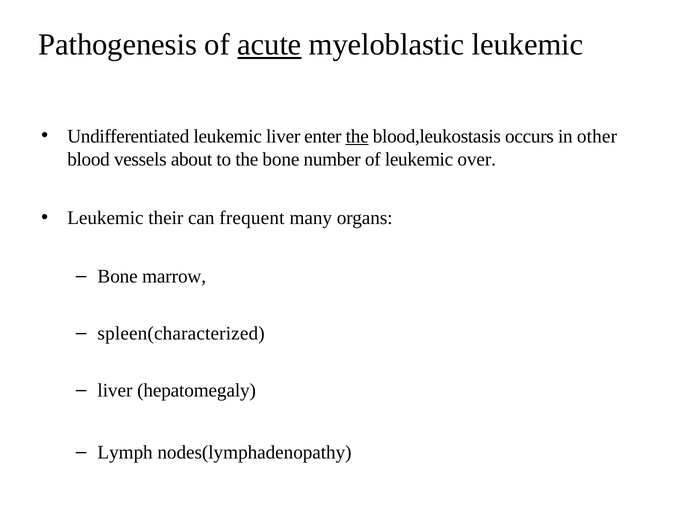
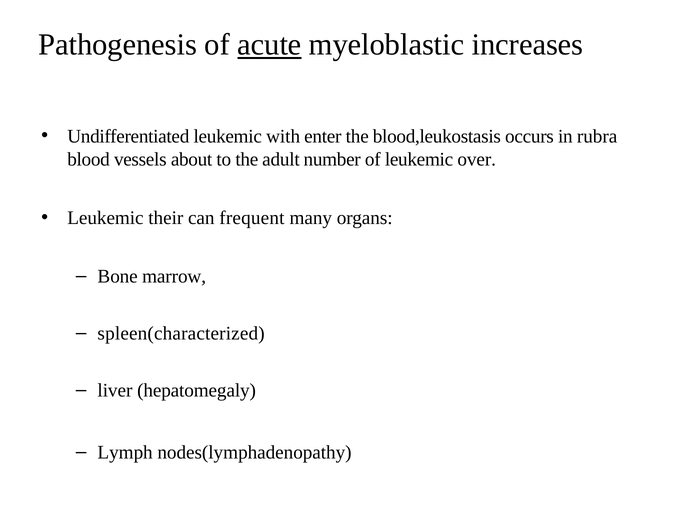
myeloblastic leukemic: leukemic -> increases
leukemic liver: liver -> with
the at (357, 136) underline: present -> none
other: other -> rubra
the bone: bone -> adult
